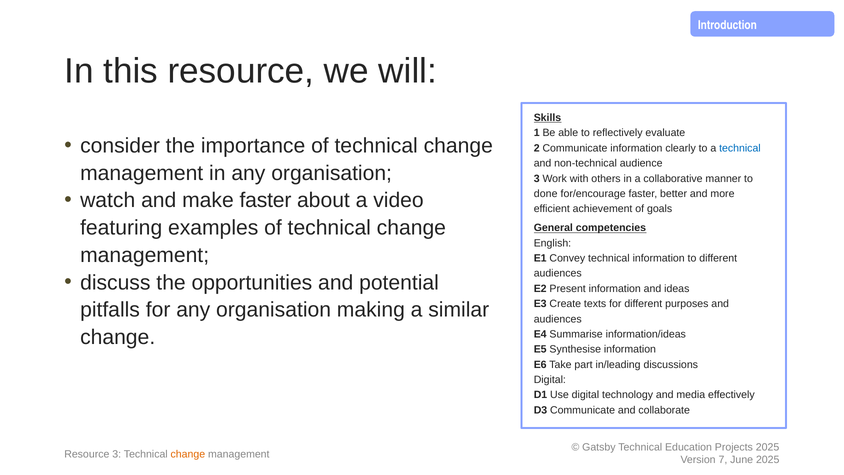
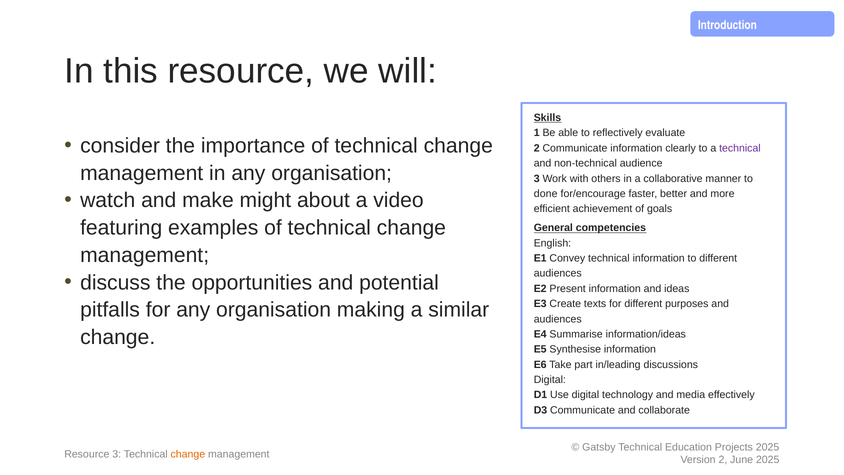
technical at (740, 148) colour: blue -> purple
make faster: faster -> might
7 at (723, 460): 7 -> 2
